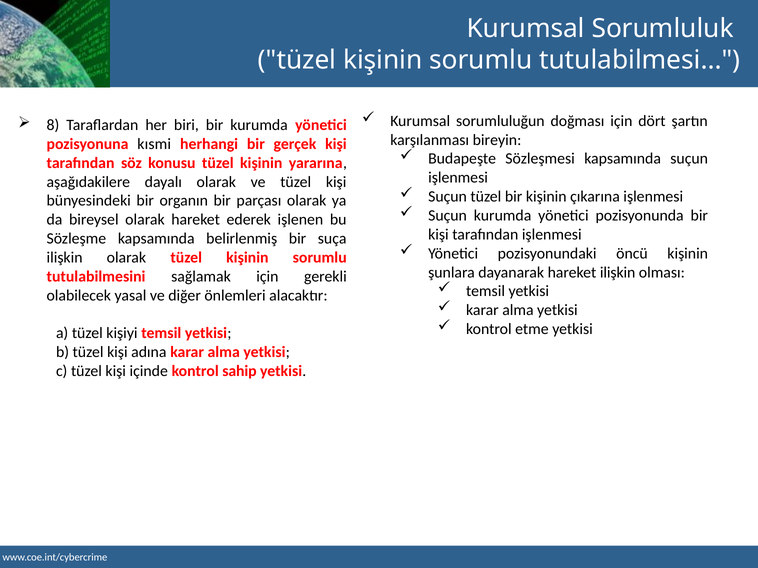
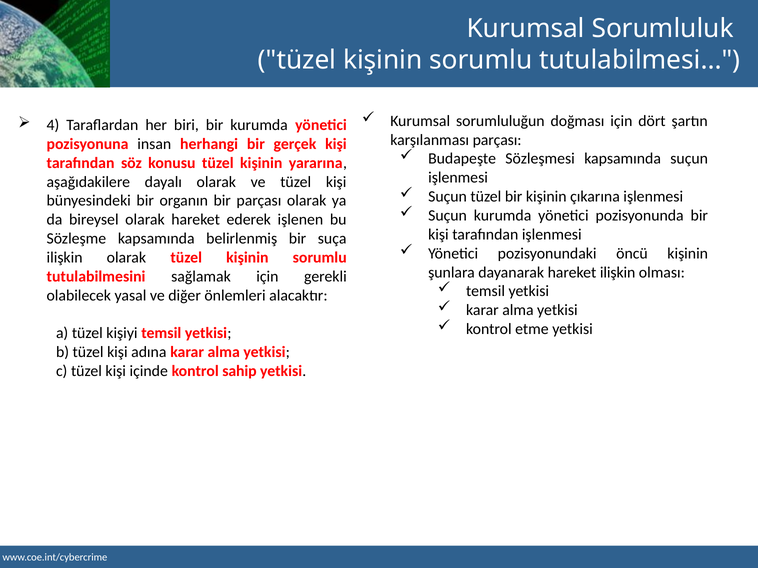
8: 8 -> 4
karşılanması bireyin: bireyin -> parçası
kısmi: kısmi -> insan
